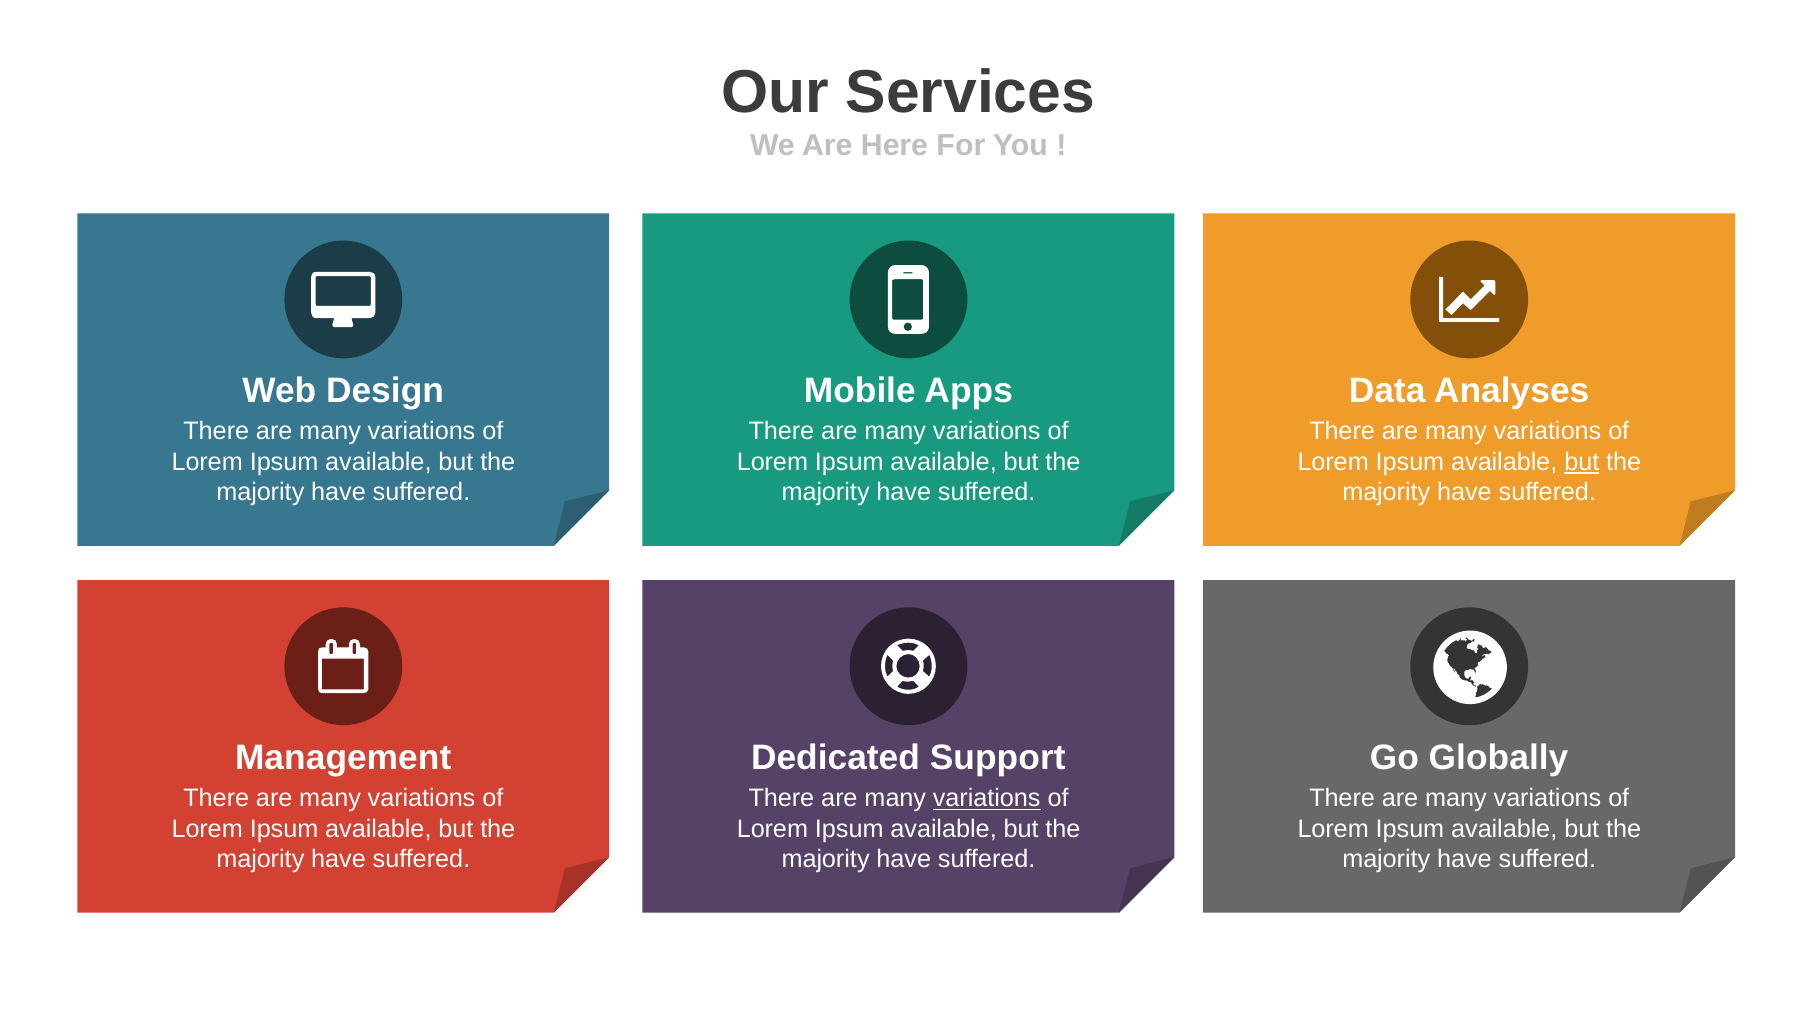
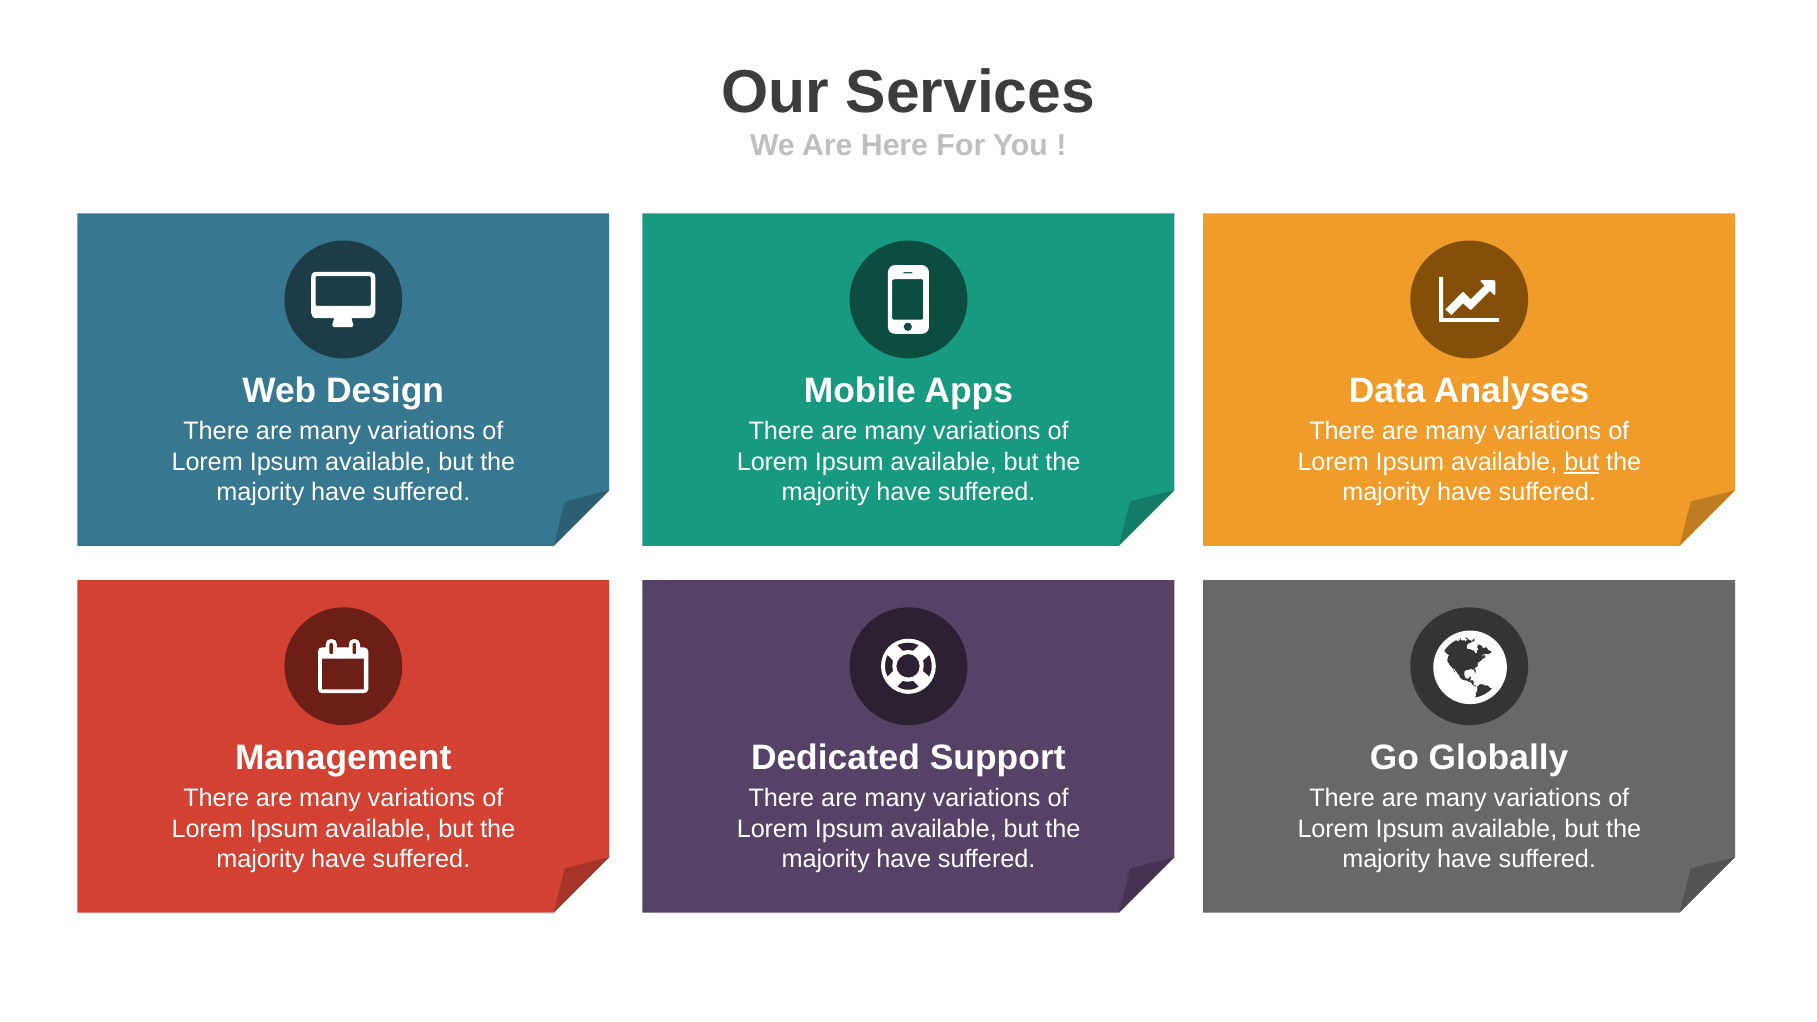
variations at (987, 799) underline: present -> none
